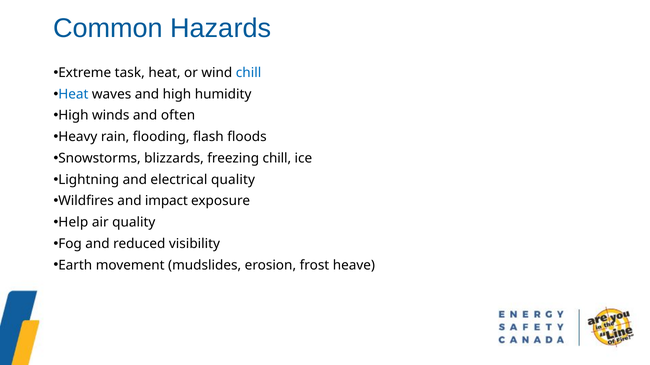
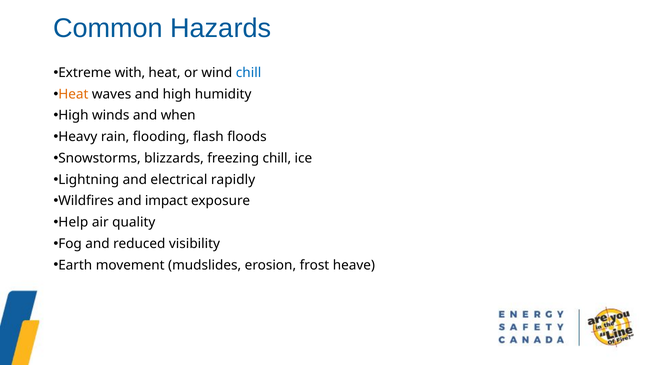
task: task -> with
Heat at (73, 94) colour: blue -> orange
often: often -> when
electrical quality: quality -> rapidly
